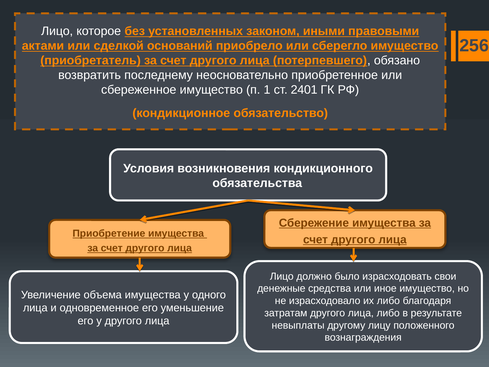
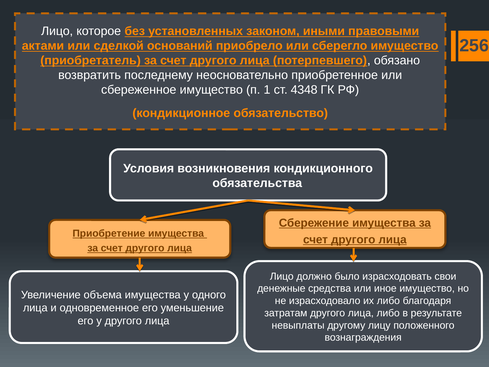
2401: 2401 -> 4348
